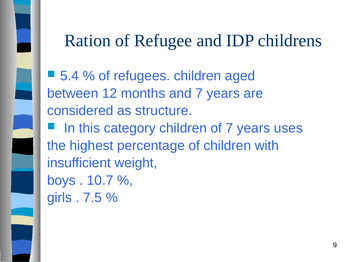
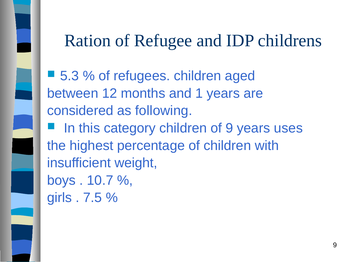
5.4: 5.4 -> 5.3
and 7: 7 -> 1
structure: structure -> following
of 7: 7 -> 9
